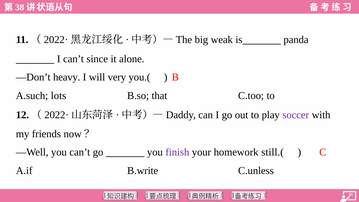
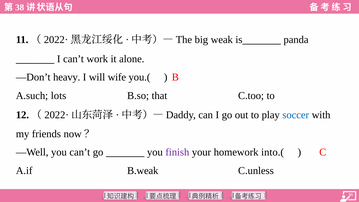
since: since -> work
very: very -> wife
soccer colour: purple -> blue
still.(: still.( -> into.(
B.write: B.write -> B.weak
